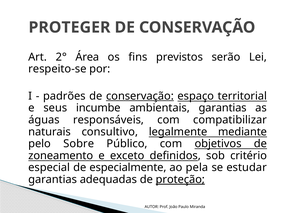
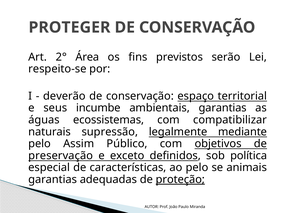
padrões: padrões -> deverão
conservação at (140, 96) underline: present -> none
responsáveis: responsáveis -> ecossistemas
consultivo: consultivo -> supressão
Sobre: Sobre -> Assim
zoneamento: zoneamento -> preservação
critério: critério -> política
especialmente: especialmente -> características
ao pela: pela -> pelo
estudar: estudar -> animais
